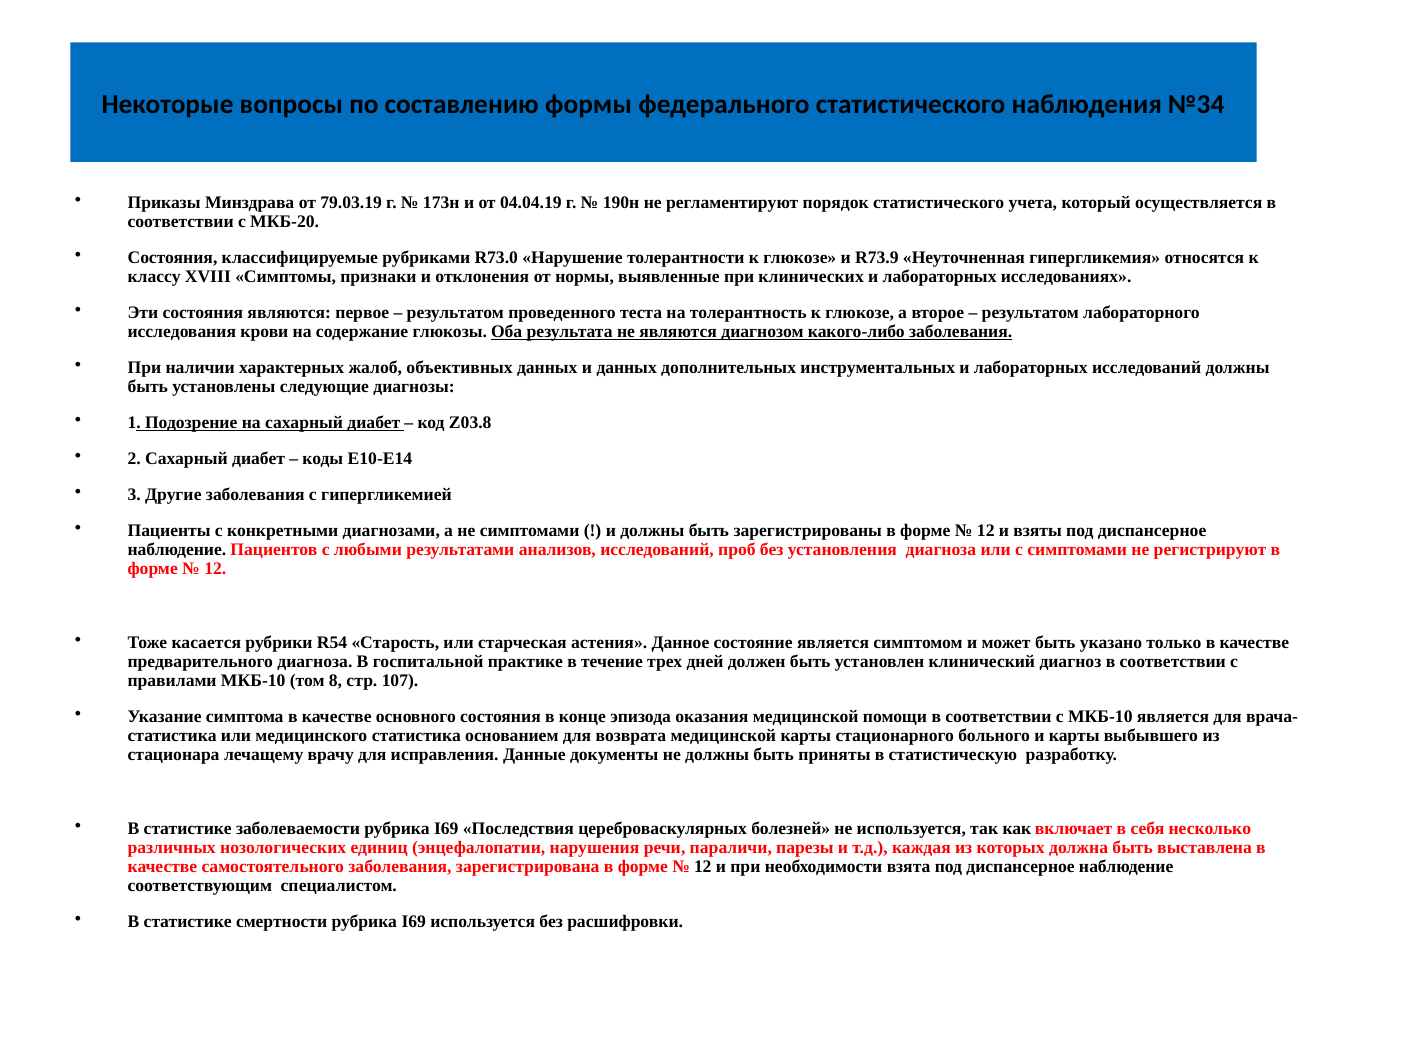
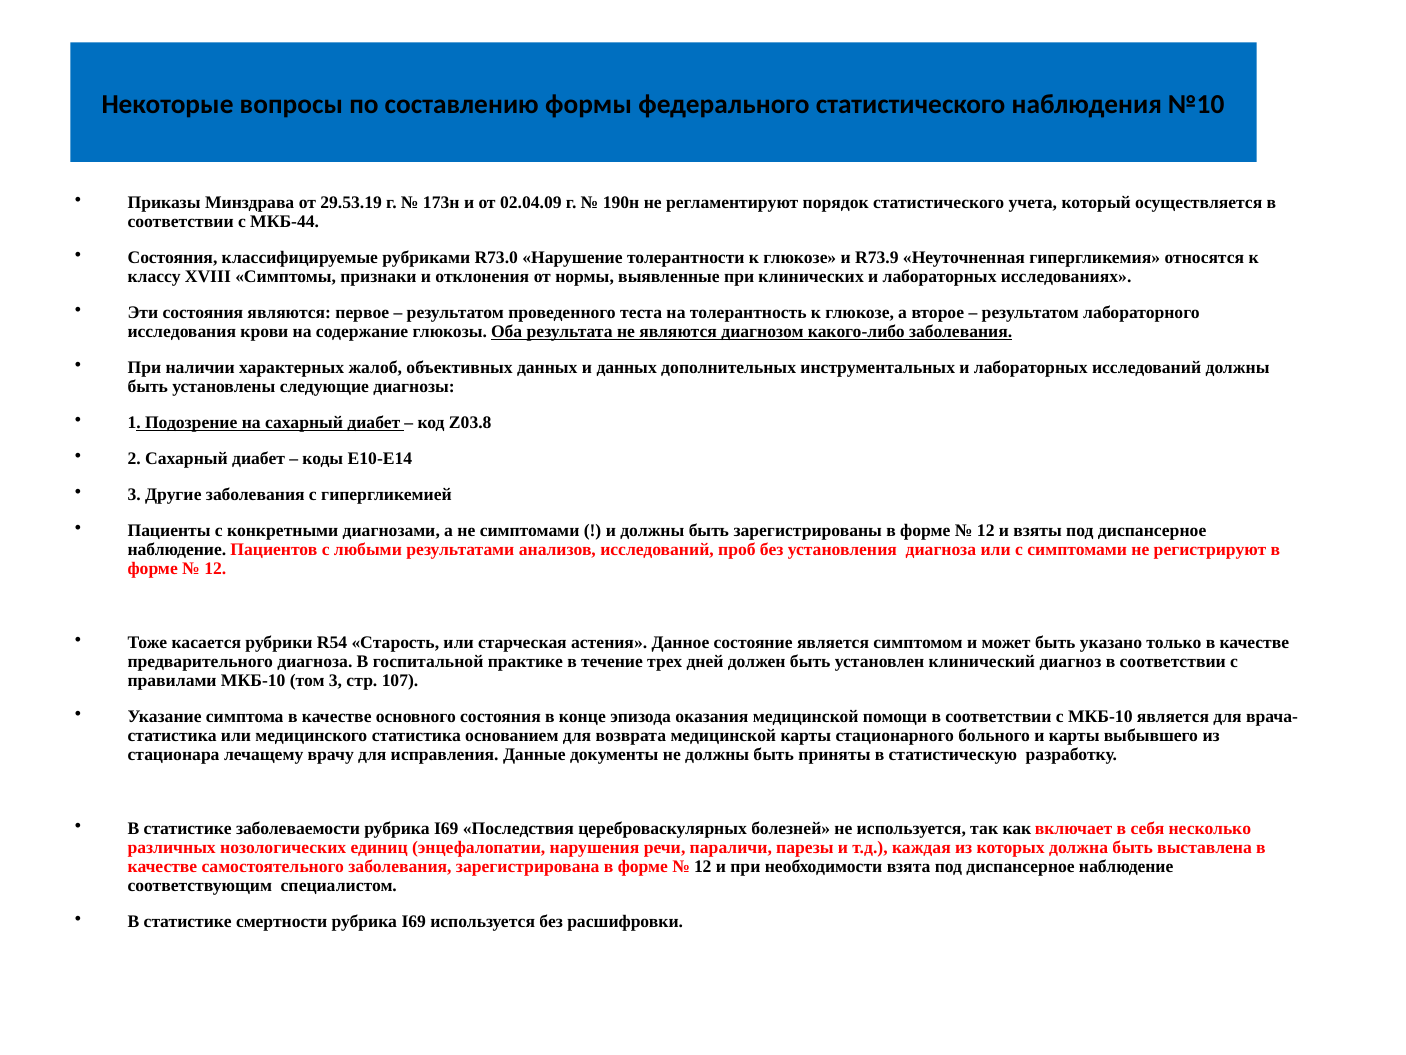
№34: №34 -> №10
79.03.19: 79.03.19 -> 29.53.19
04.04.19: 04.04.19 -> 02.04.09
МКБ-20: МКБ-20 -> МКБ-44
том 8: 8 -> 3
